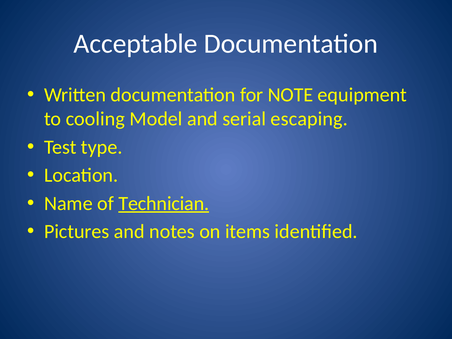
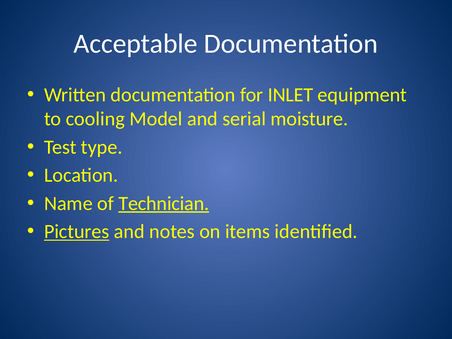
NOTE: NOTE -> INLET
escaping: escaping -> moisture
Pictures underline: none -> present
